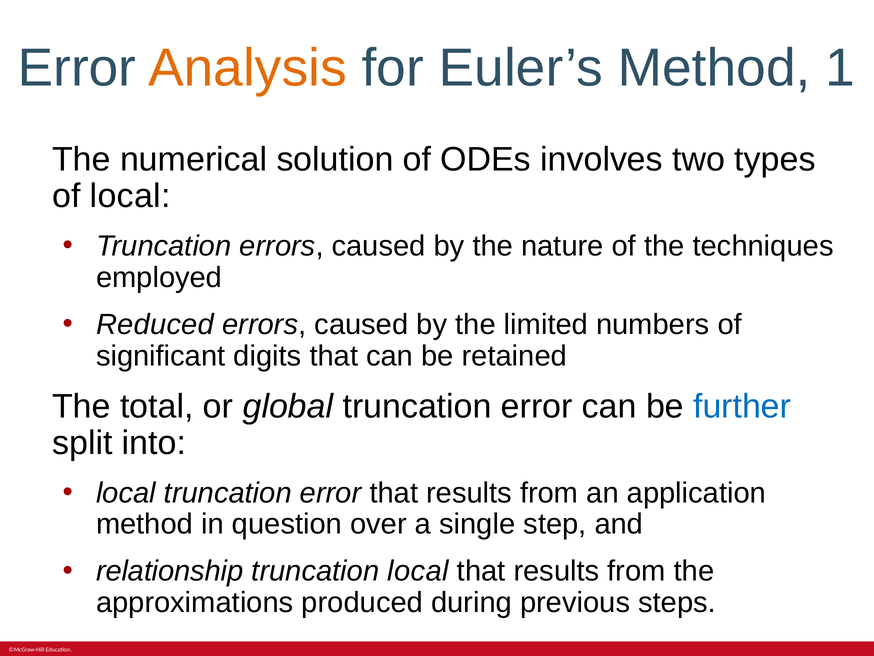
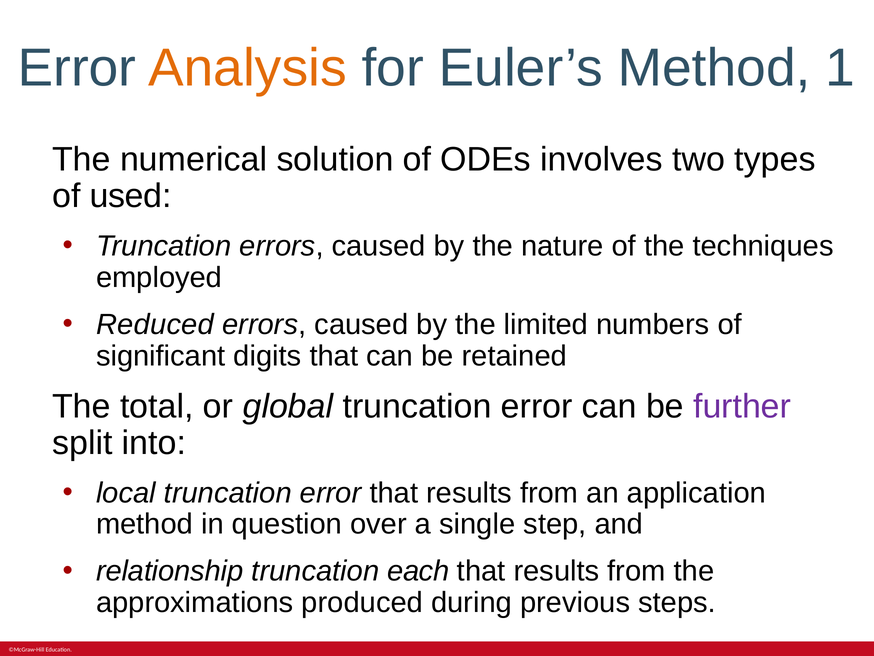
of local: local -> used
further colour: blue -> purple
truncation local: local -> each
